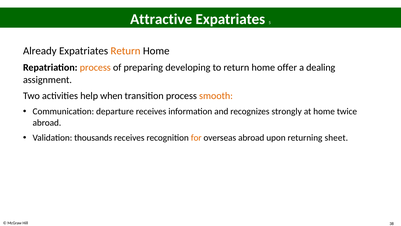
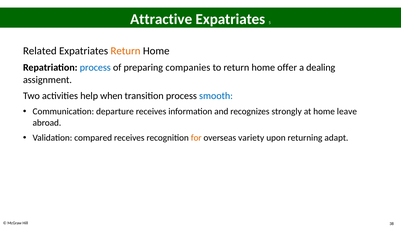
Already: Already -> Related
process at (95, 68) colour: orange -> blue
developing: developing -> companies
smooth colour: orange -> blue
twice: twice -> leave
thousands: thousands -> compared
overseas abroad: abroad -> variety
sheet: sheet -> adapt
